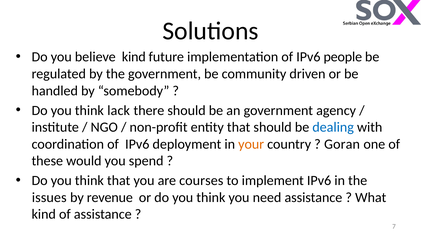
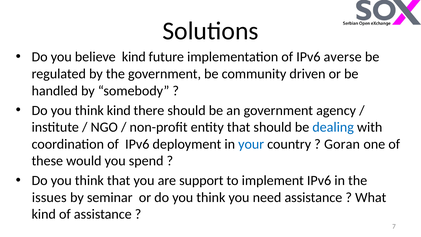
people: people -> averse
think lack: lack -> kind
your colour: orange -> blue
courses: courses -> support
revenue: revenue -> seminar
